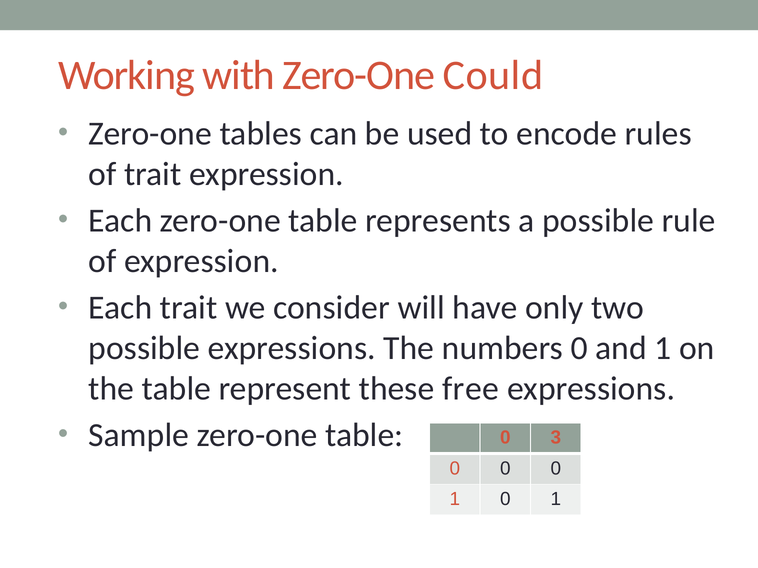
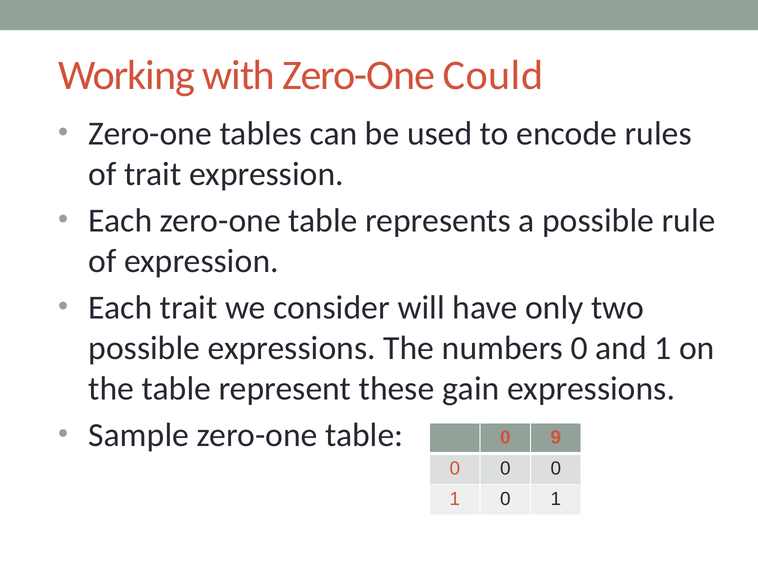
free: free -> gain
3: 3 -> 9
